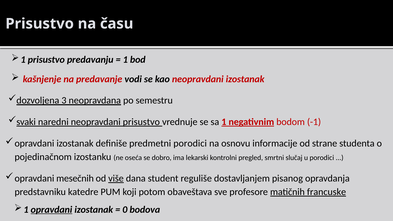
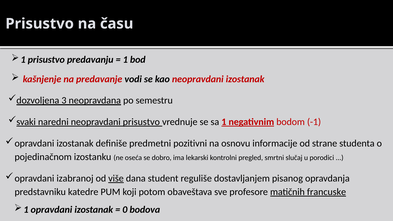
predmetni porodici: porodici -> pozitivni
mesečnih: mesečnih -> izabranoj
opravdani at (51, 210) underline: present -> none
